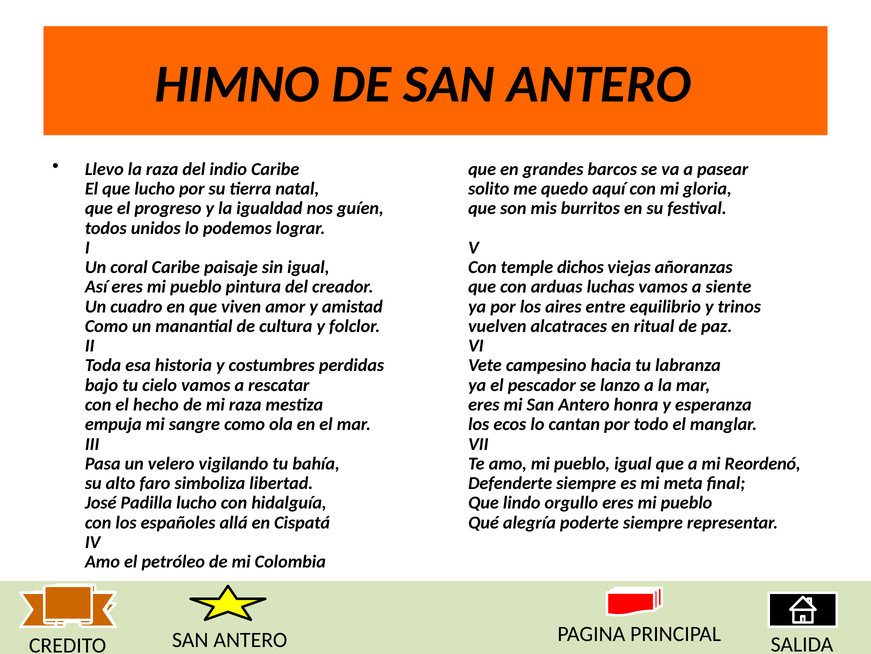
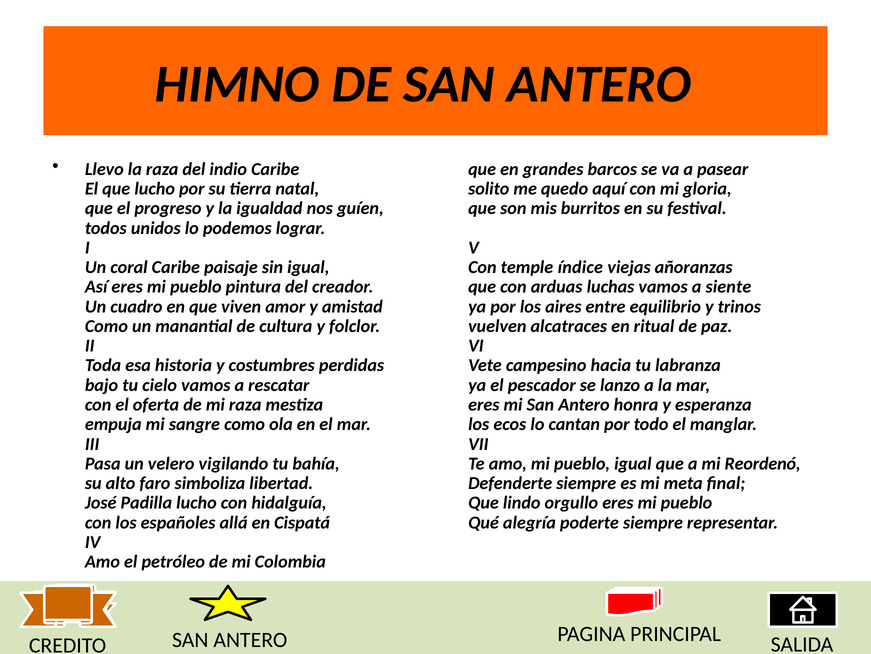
dichos: dichos -> índice
hecho: hecho -> oferta
